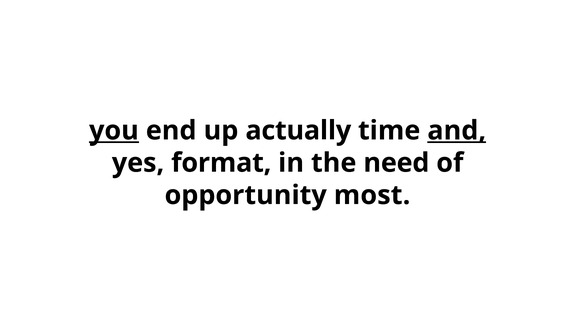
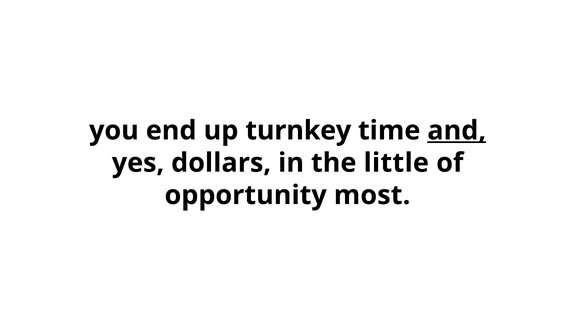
you underline: present -> none
actually: actually -> turnkey
format: format -> dollars
need: need -> little
